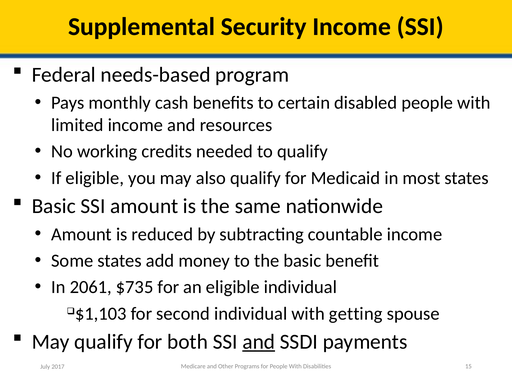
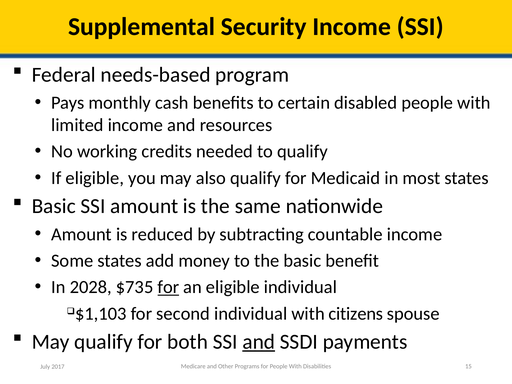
2061: 2061 -> 2028
for at (168, 287) underline: none -> present
getting: getting -> citizens
